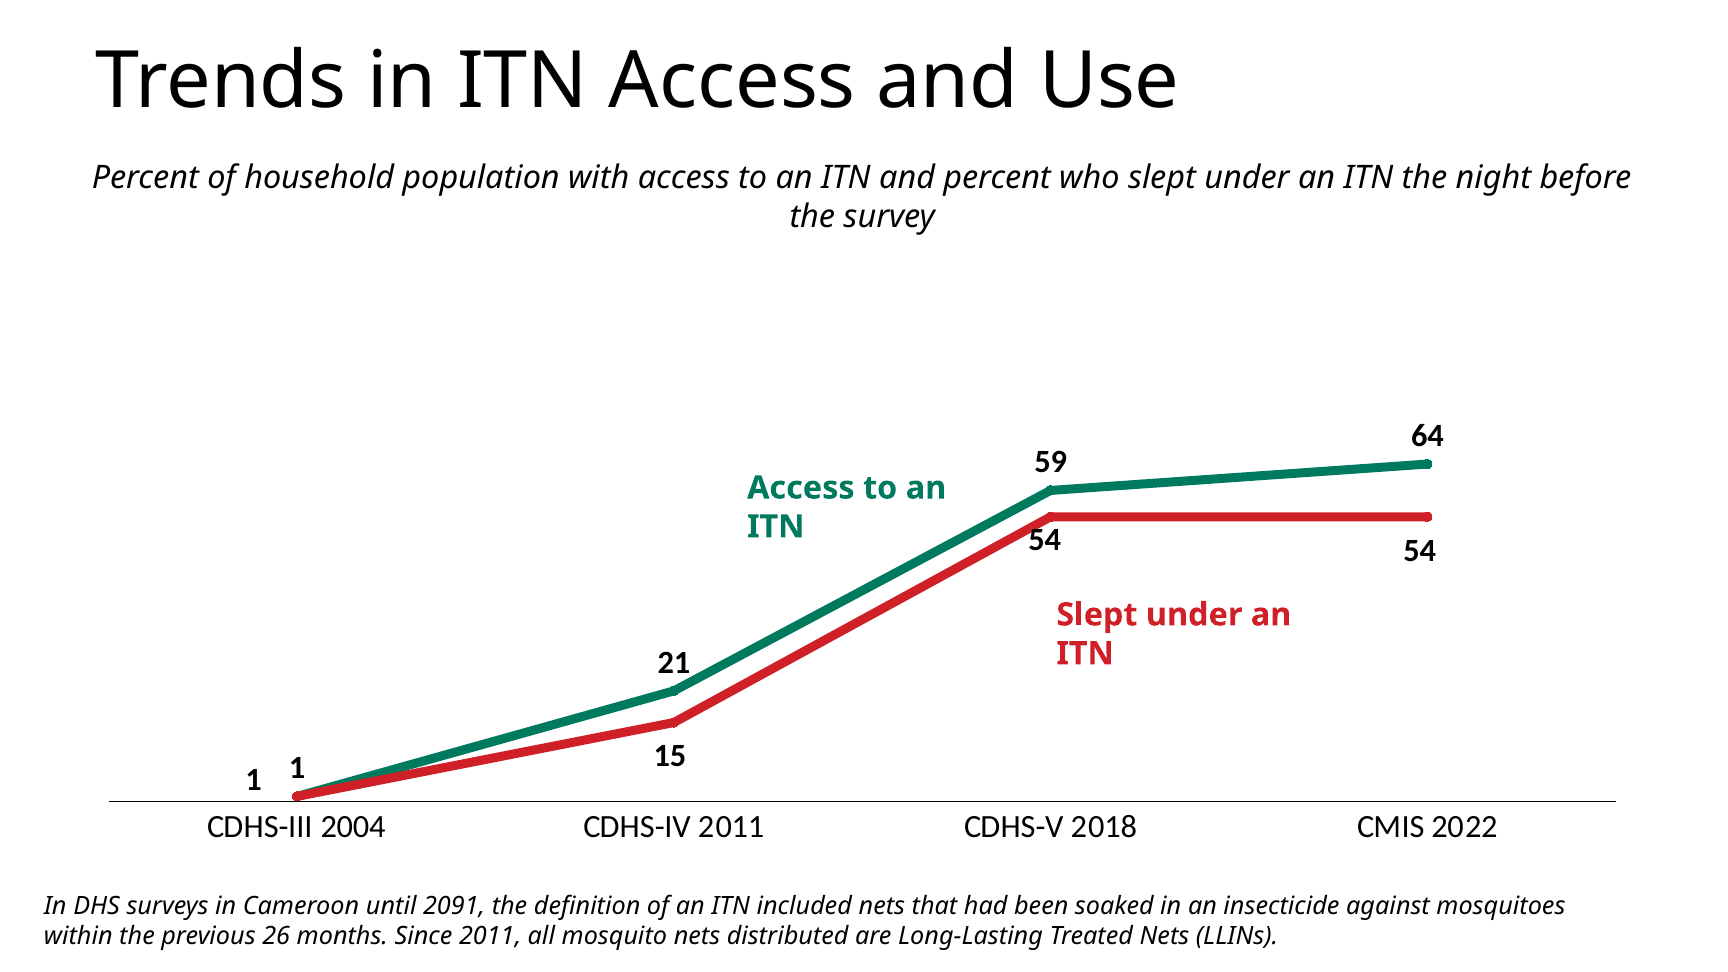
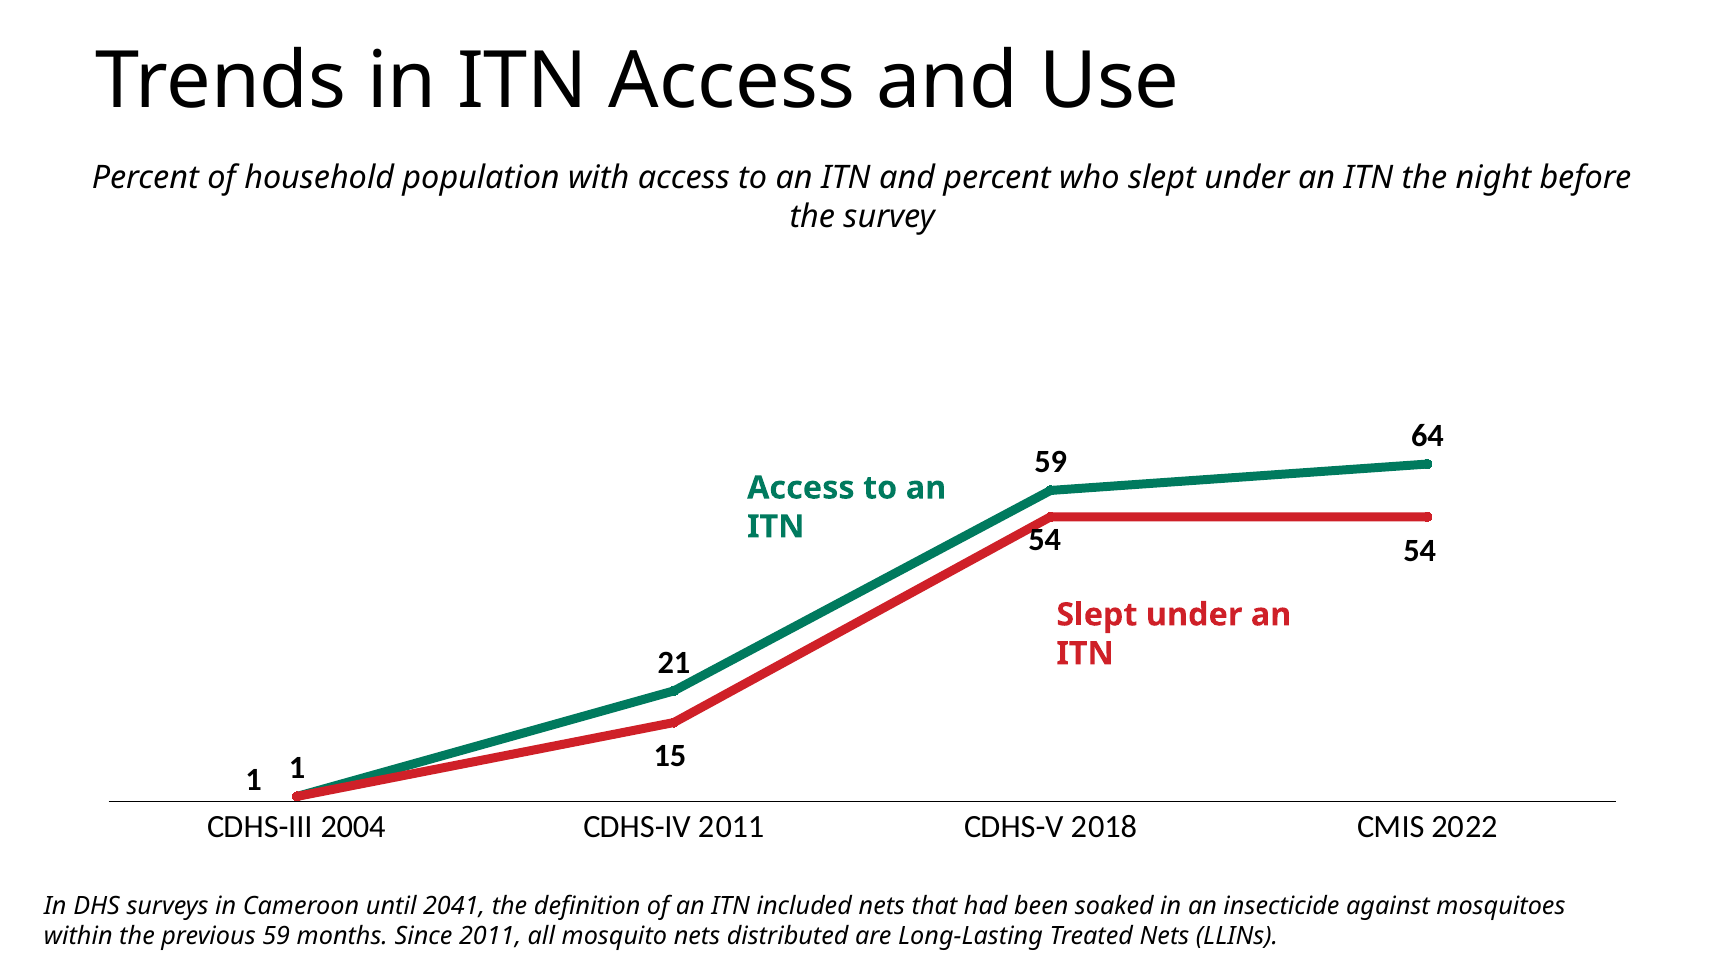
2091: 2091 -> 2041
previous 26: 26 -> 59
